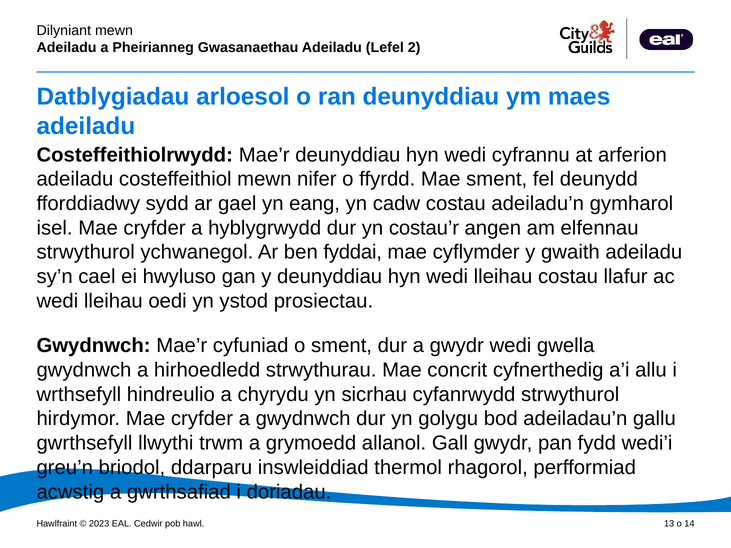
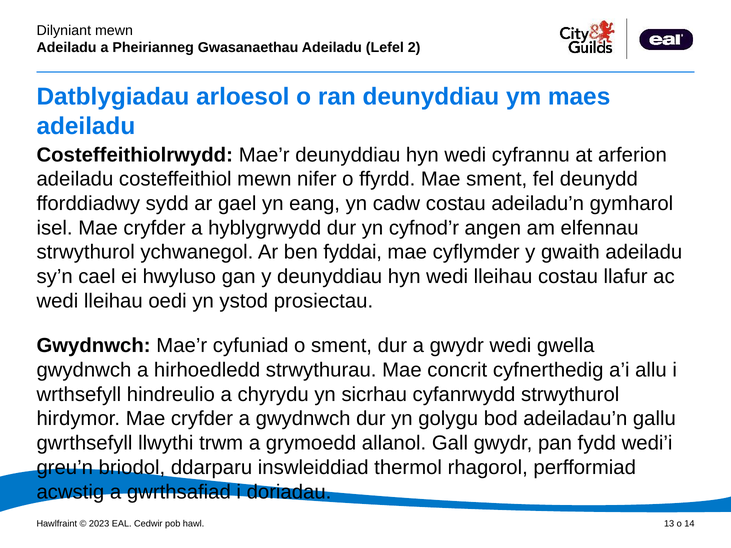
costau’r: costau’r -> cyfnod’r
